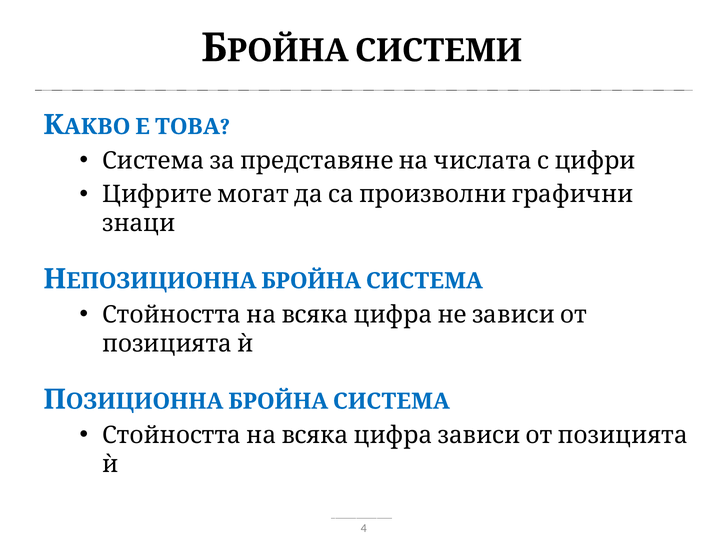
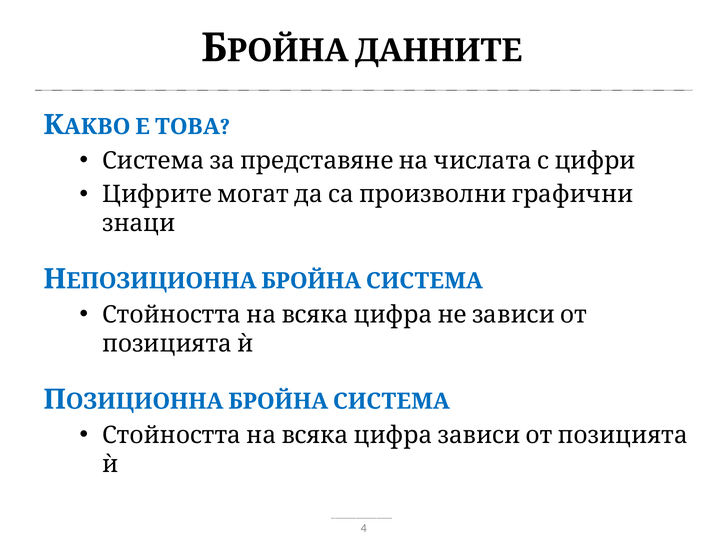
СИСТЕМИ: СИСТЕМИ -> ДАННИТЕ
